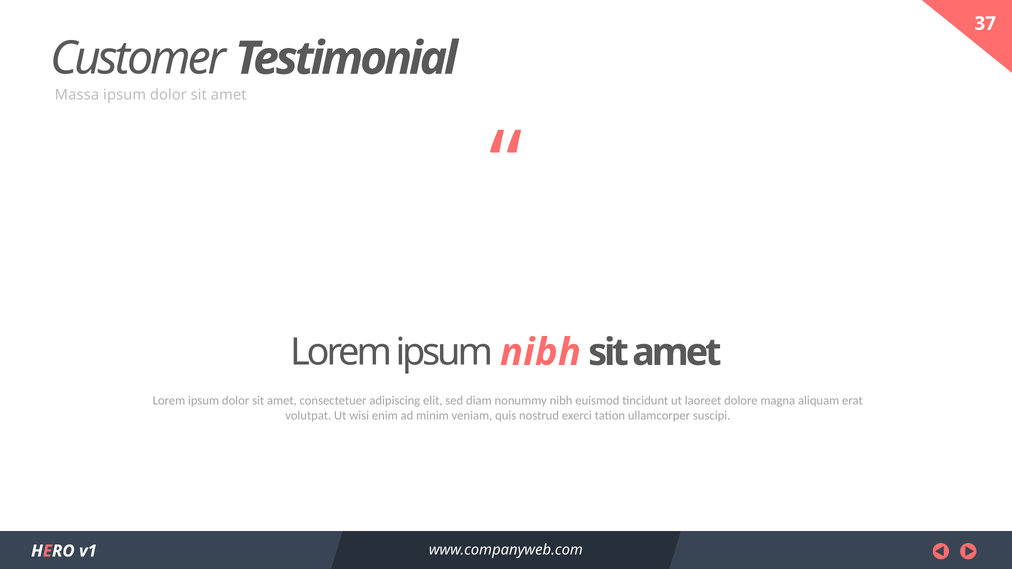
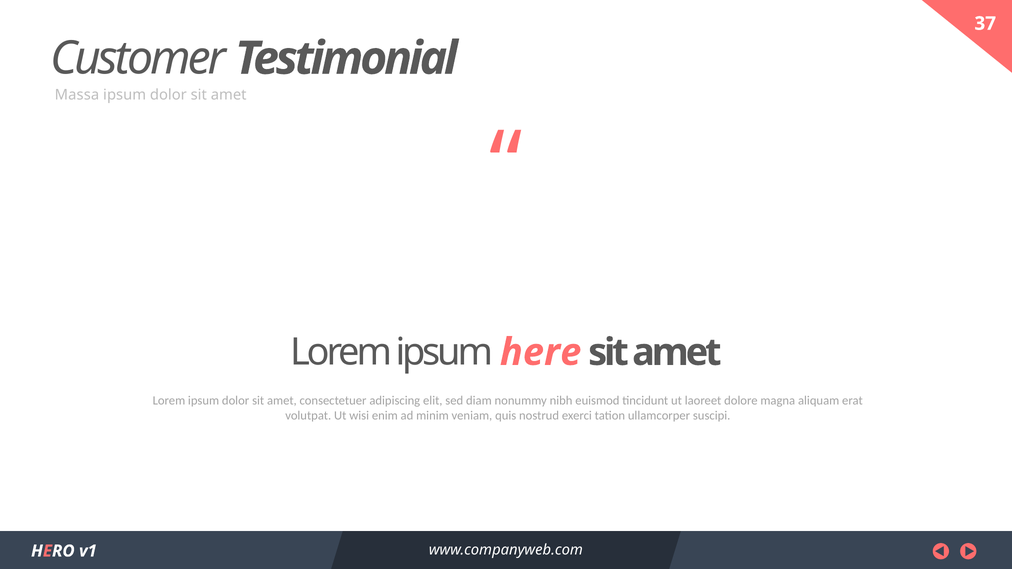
ipsum nibh: nibh -> here
